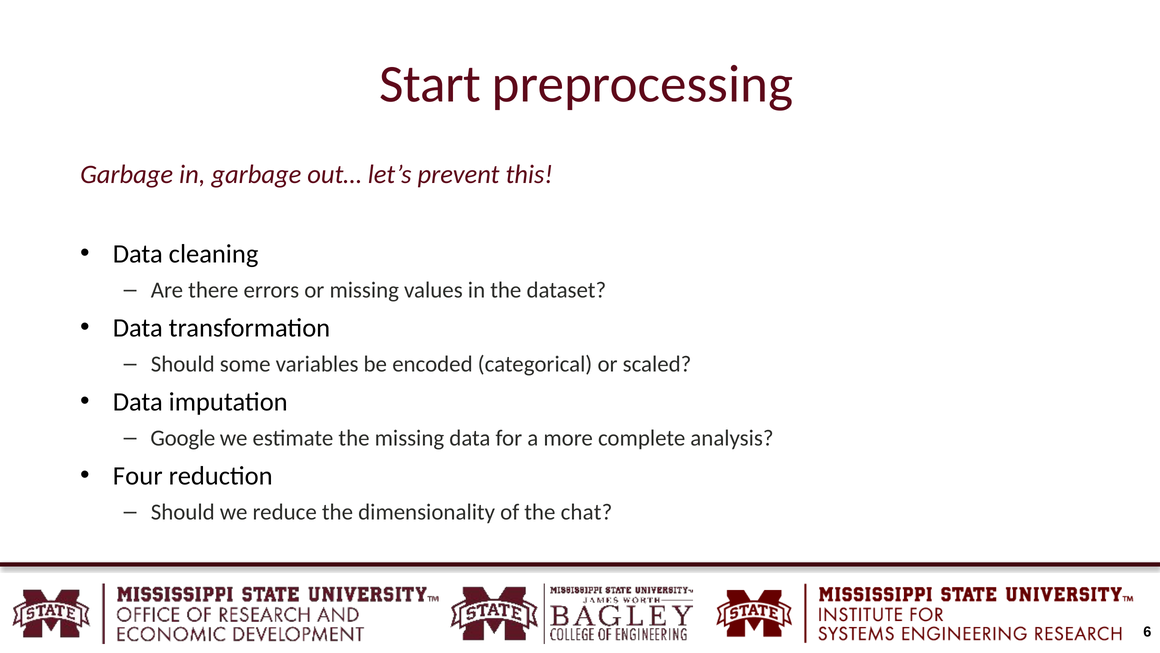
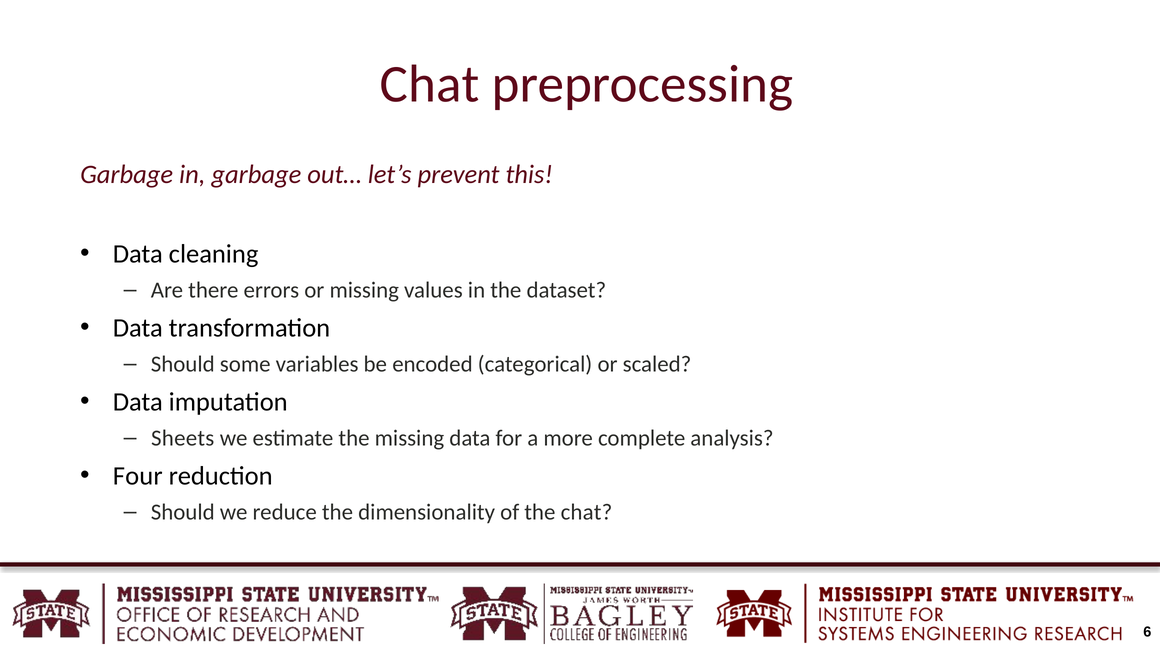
Start at (430, 84): Start -> Chat
Google: Google -> Sheets
